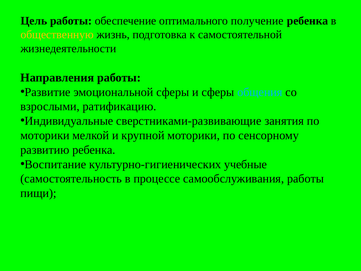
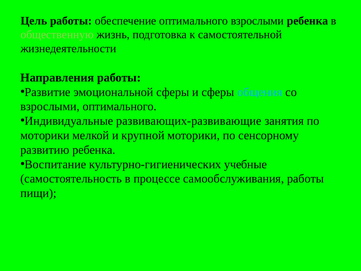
оптимального получение: получение -> взрослыми
общественную colour: yellow -> light green
взрослыми ратификацию: ратификацию -> оптимального
сверстниками-развивающие: сверстниками-развивающие -> развивающих-развивающие
